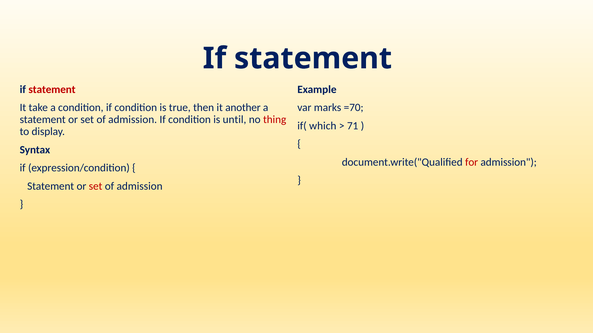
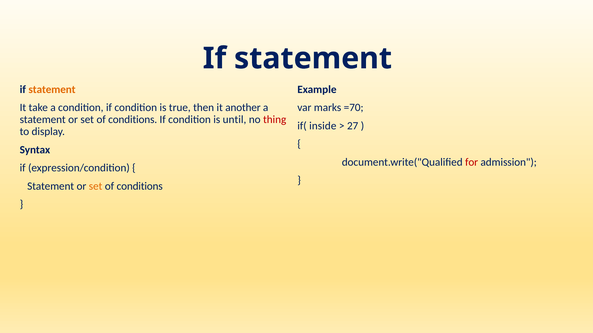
statement at (52, 90) colour: red -> orange
admission at (133, 120): admission -> conditions
which: which -> inside
71: 71 -> 27
set at (96, 186) colour: red -> orange
admission at (140, 186): admission -> conditions
